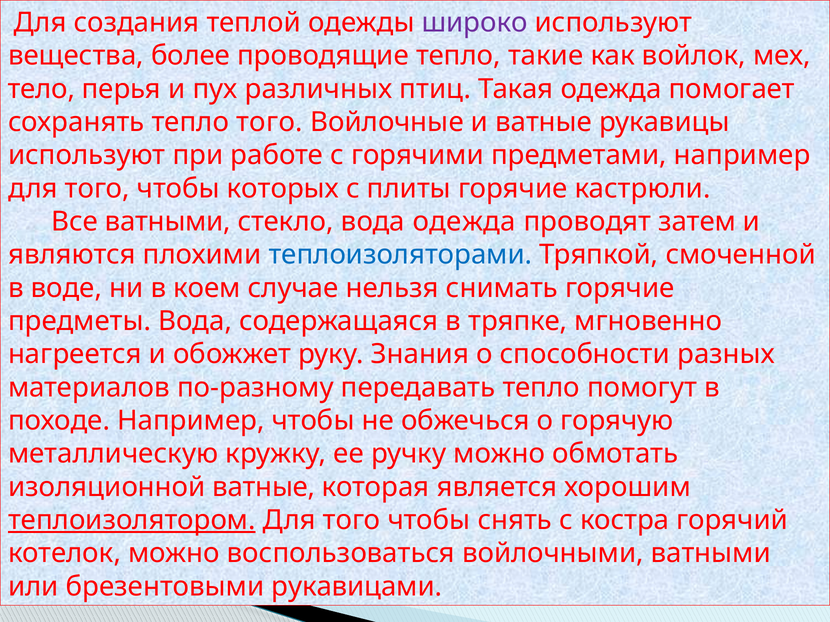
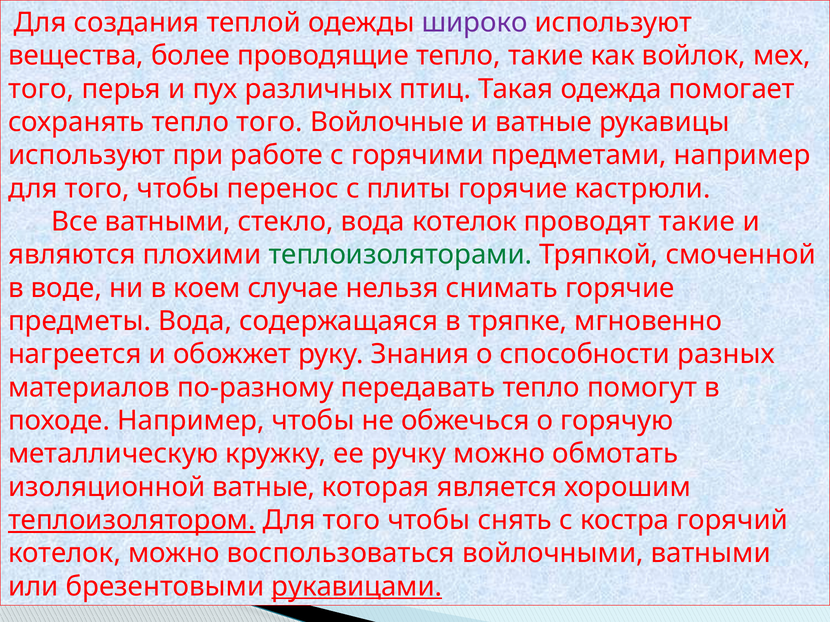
тело at (41, 89): тело -> того
которых: которых -> перенос
вода одежда: одежда -> котелок
проводят затем: затем -> такие
теплоизоляторами colour: blue -> green
рукавицами underline: none -> present
